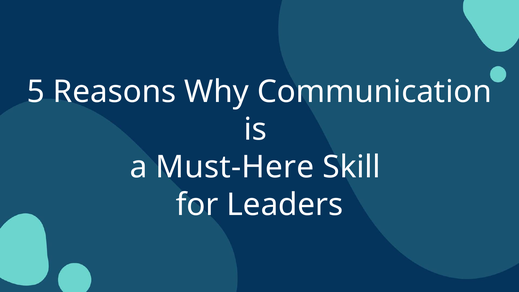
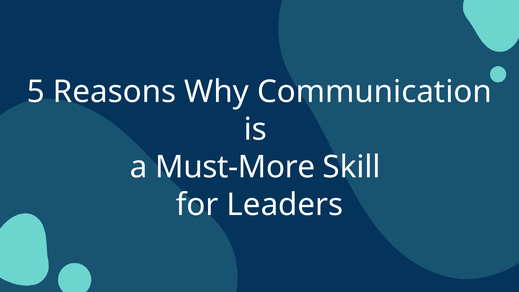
Must-Here: Must-Here -> Must-More
